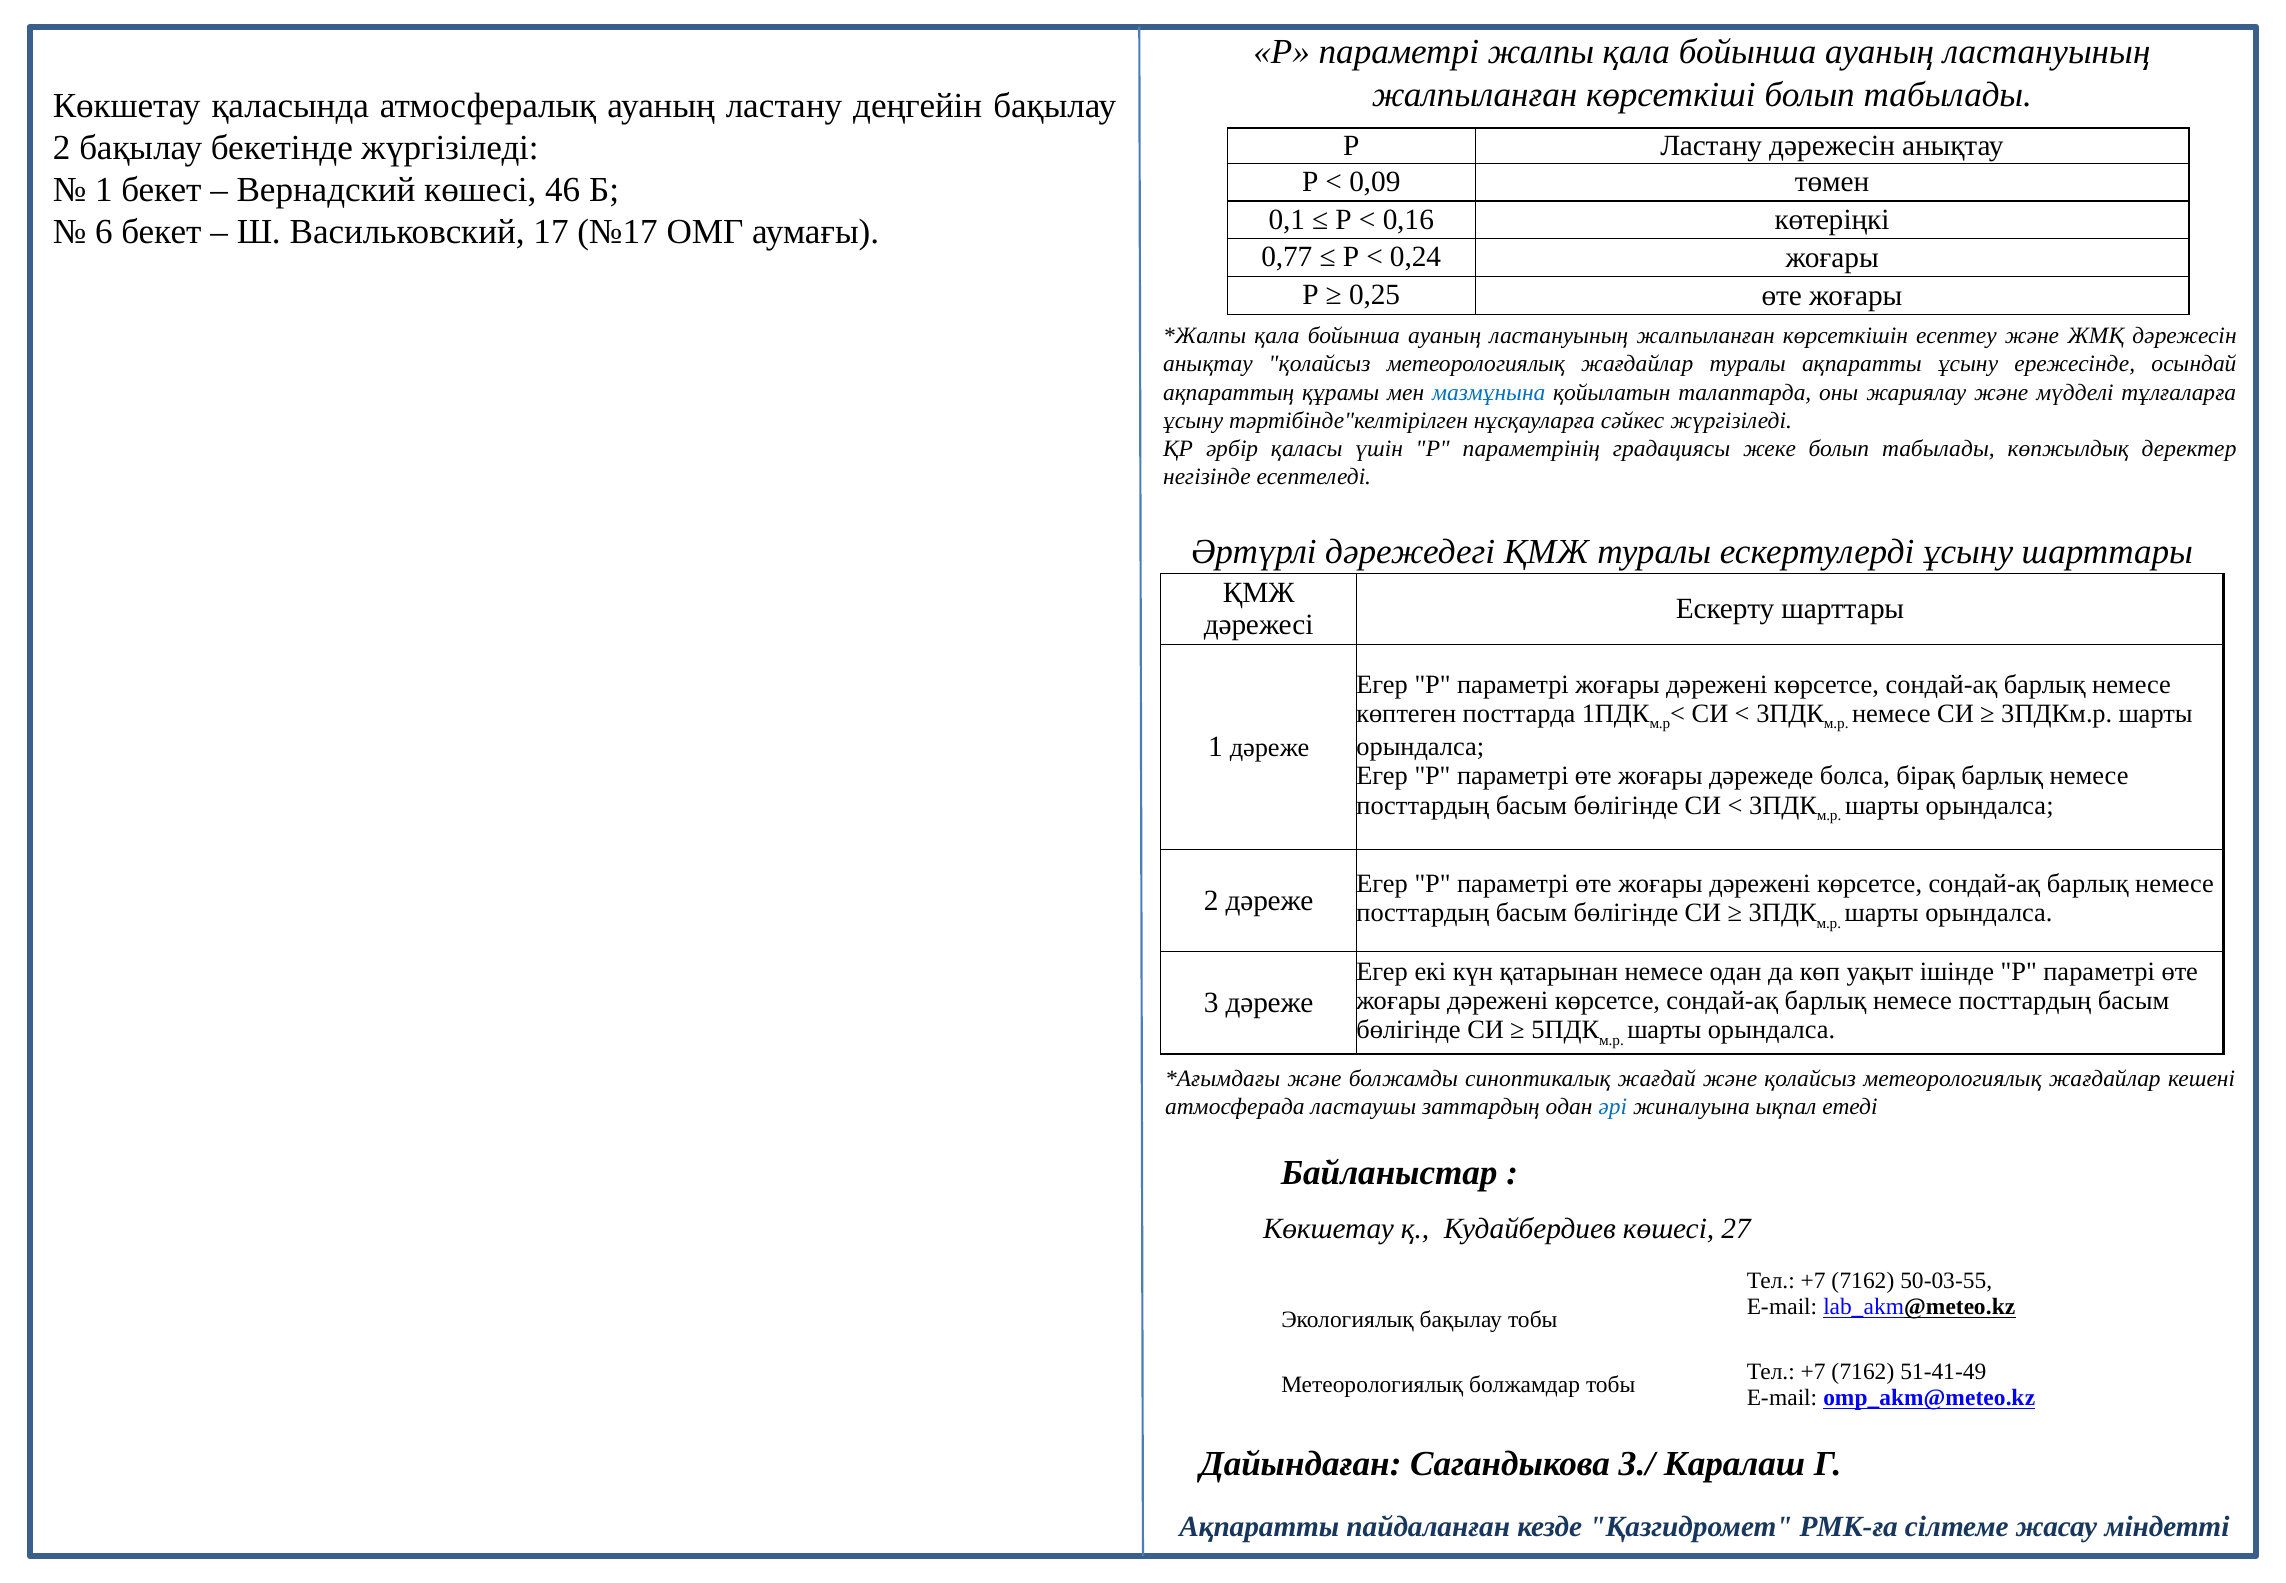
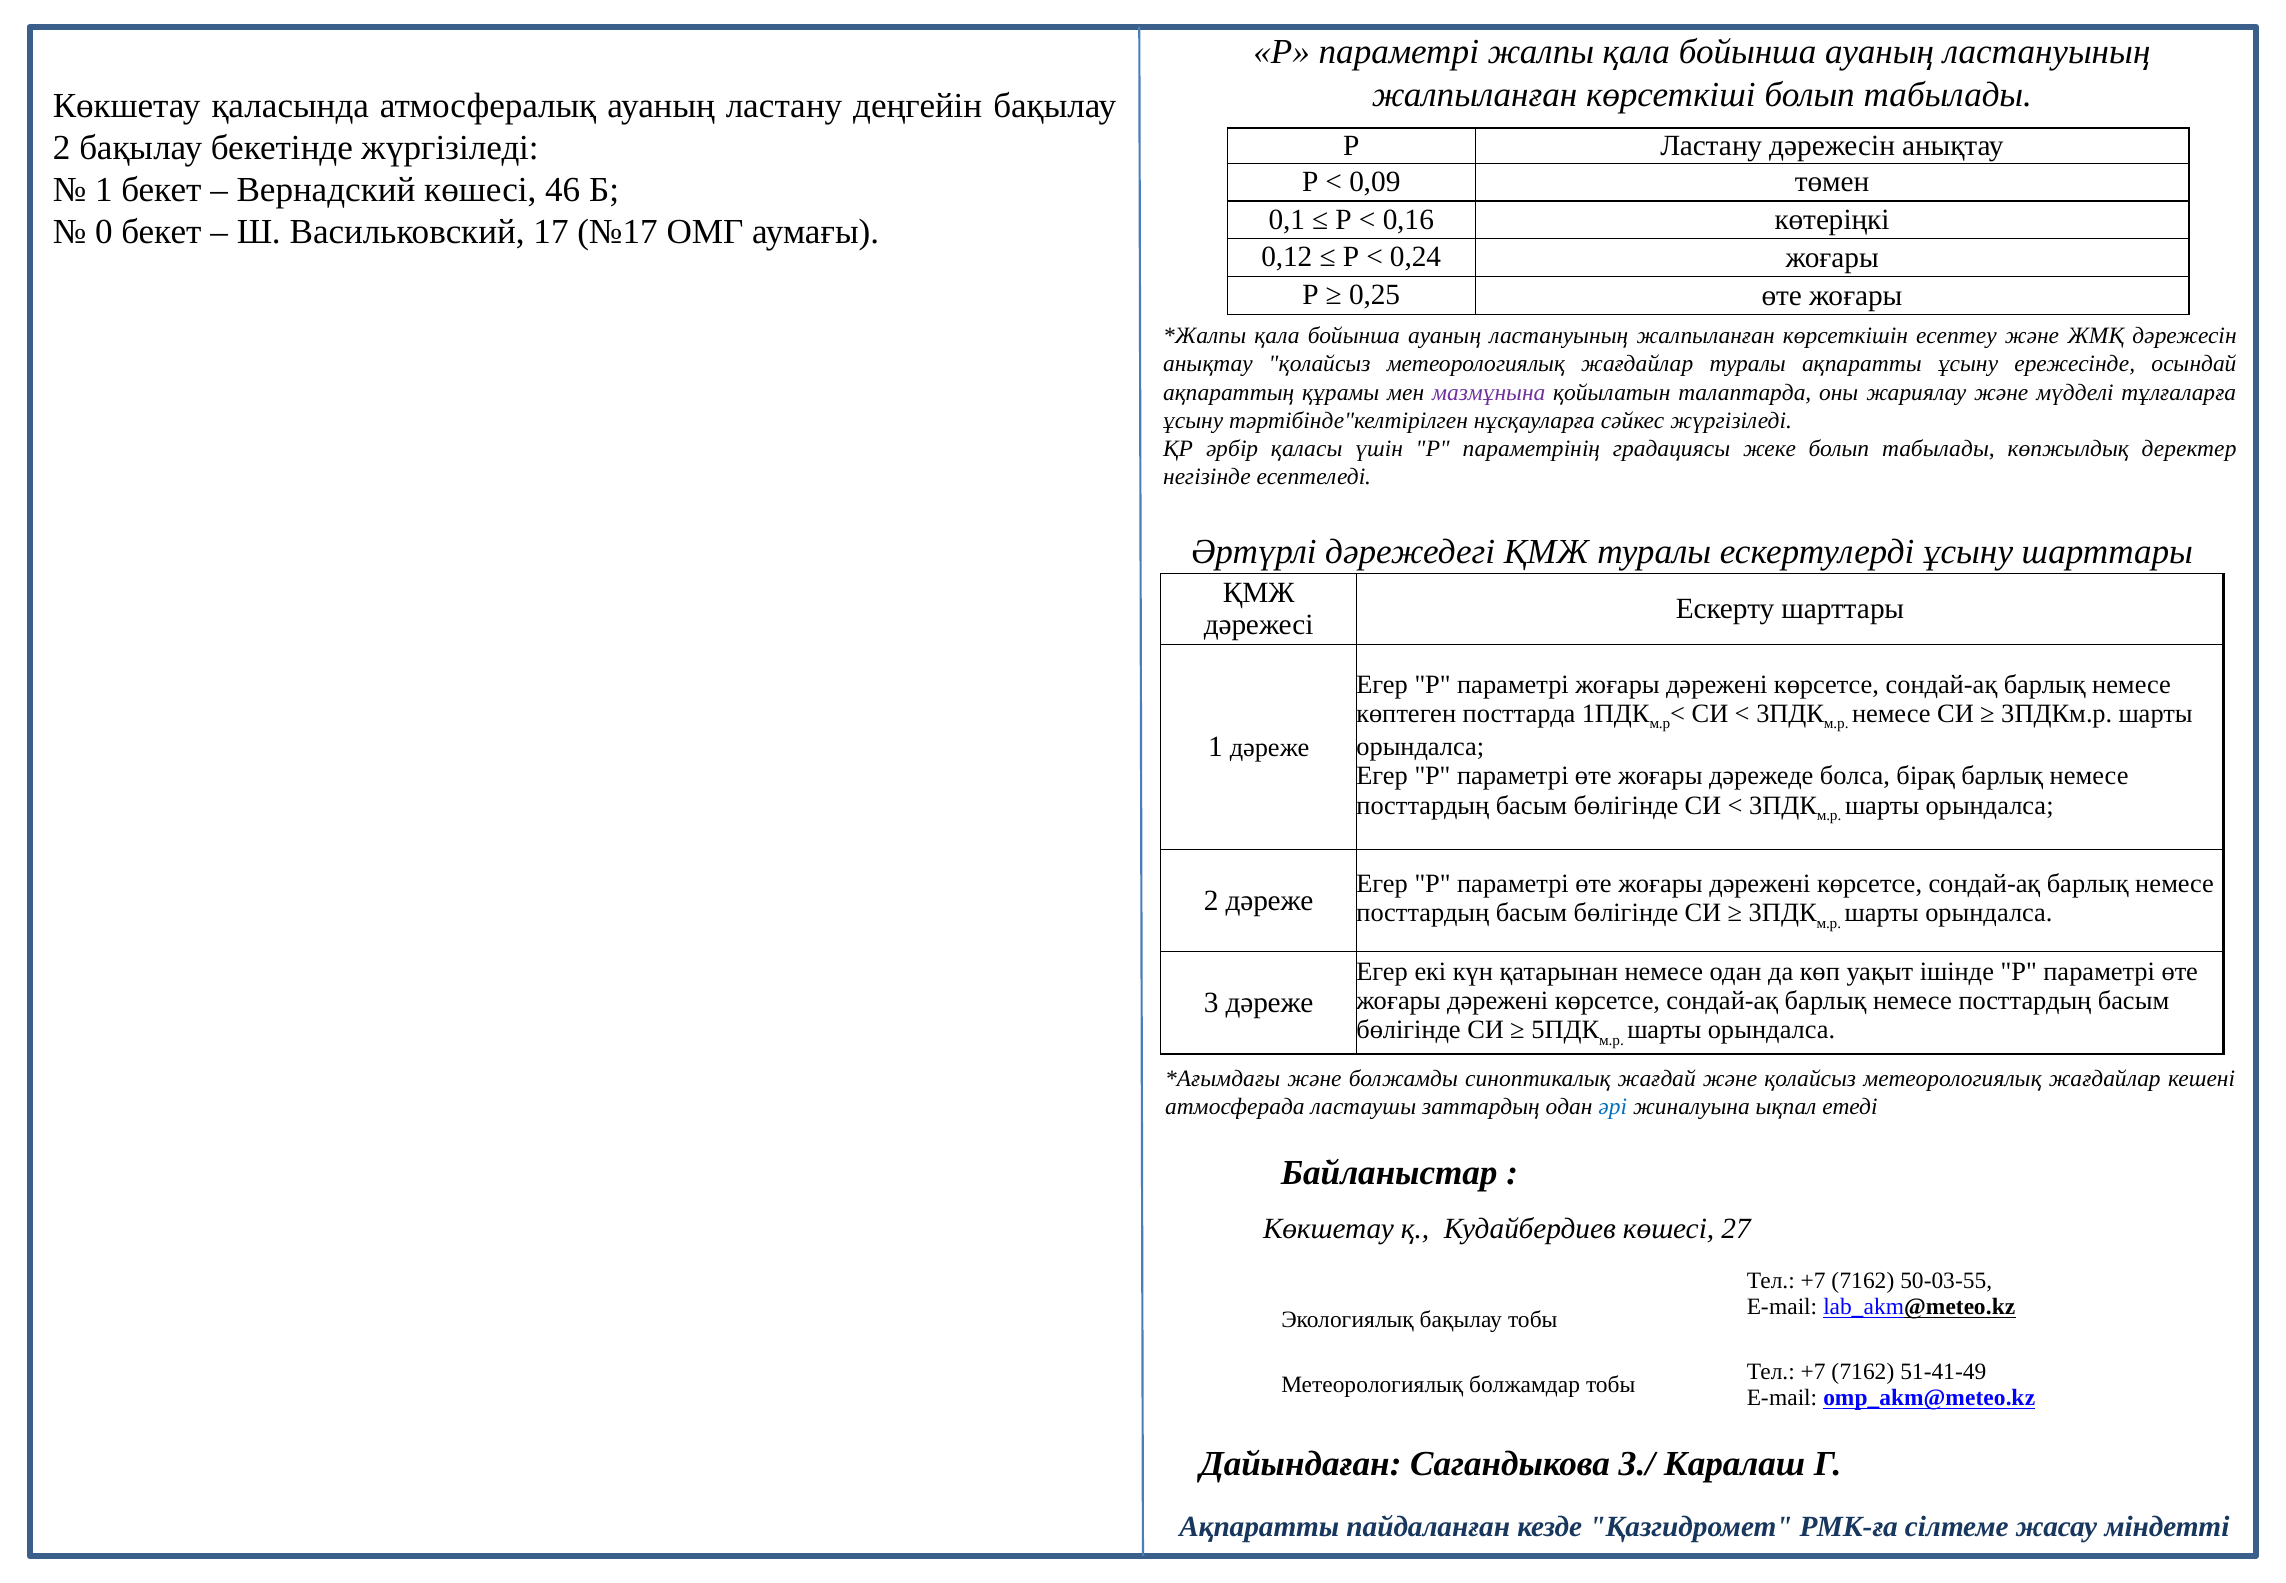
6: 6 -> 0
0,77: 0,77 -> 0,12
мазмұнына colour: blue -> purple
